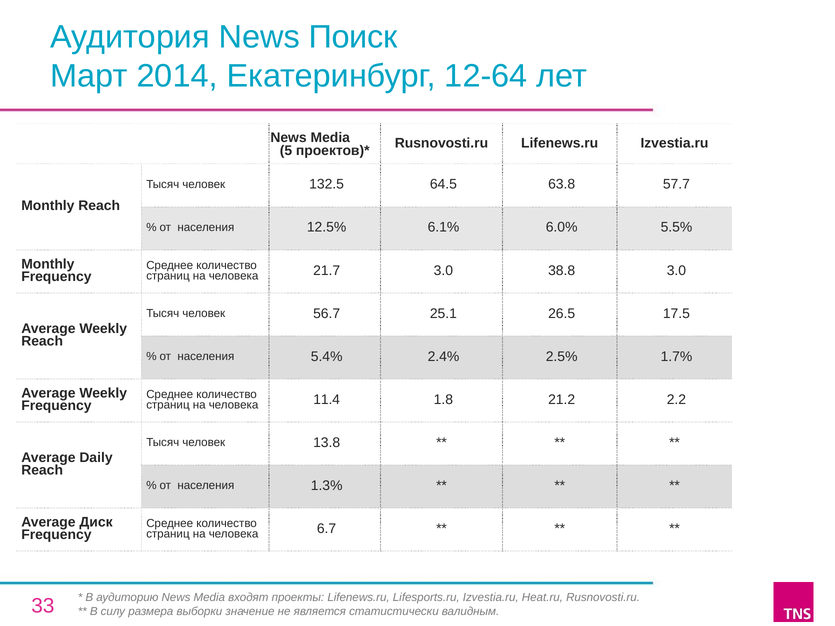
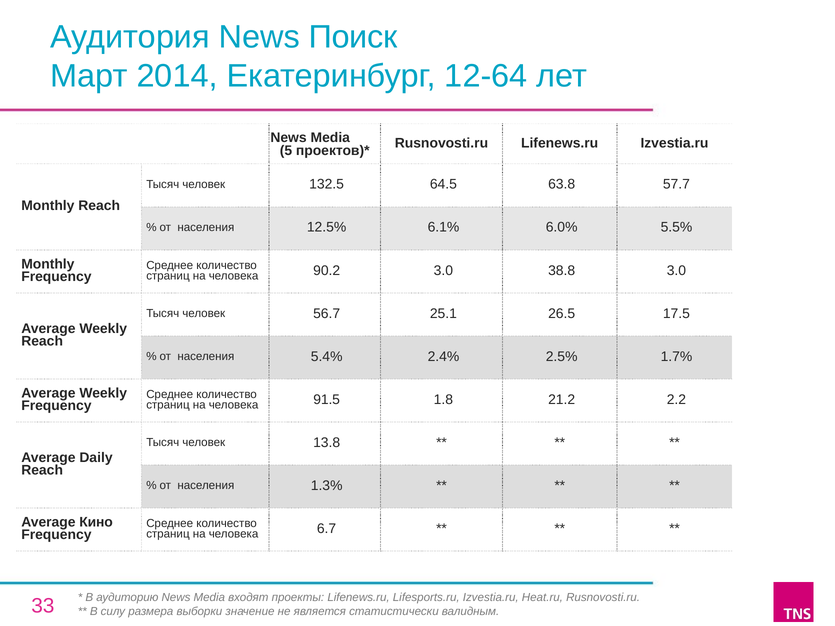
21.7: 21.7 -> 90.2
11.4: 11.4 -> 91.5
Диск: Диск -> Кино
